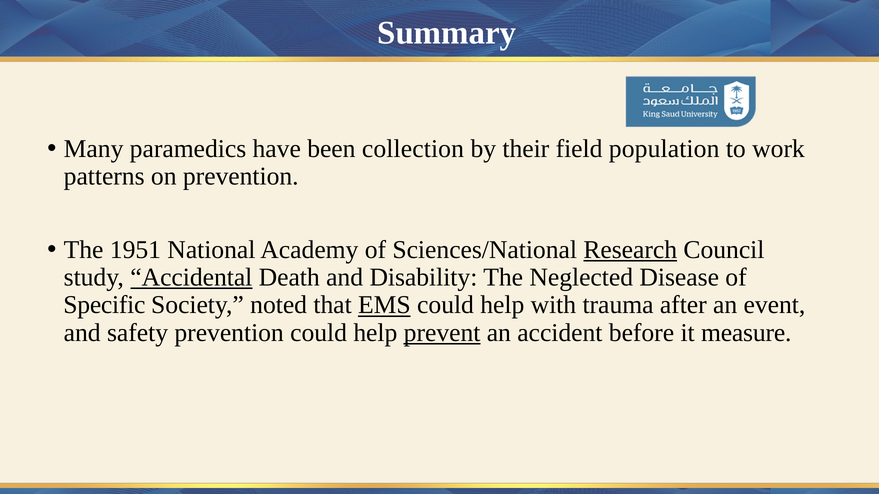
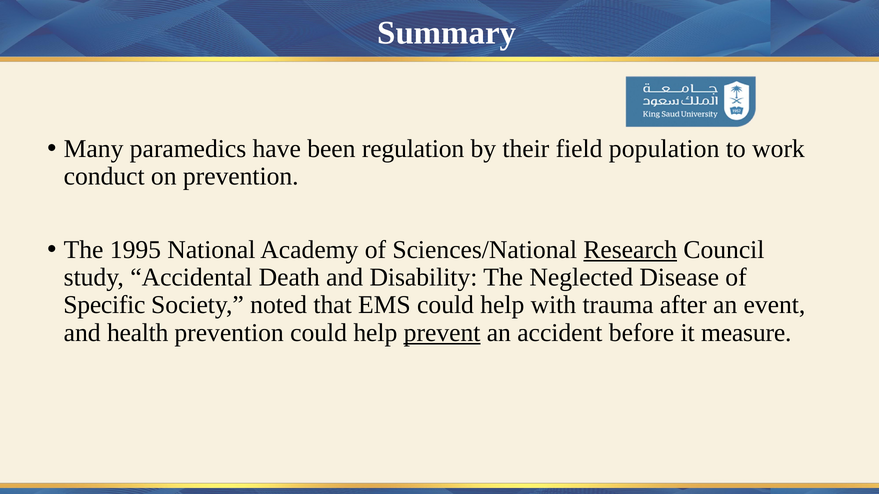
collection: collection -> regulation
patterns: patterns -> conduct
1951: 1951 -> 1995
Accidental underline: present -> none
EMS underline: present -> none
safety: safety -> health
